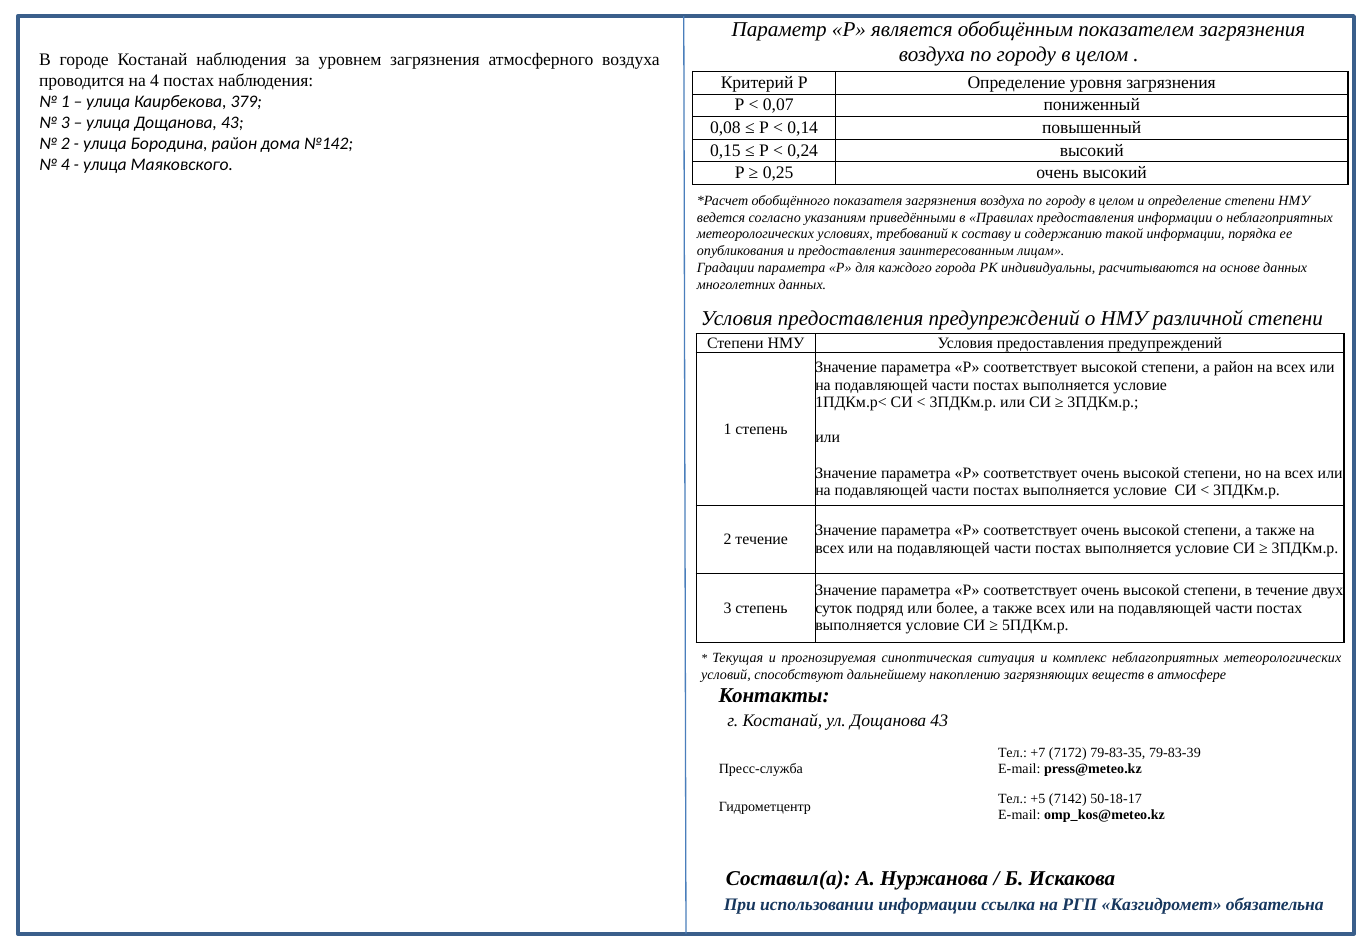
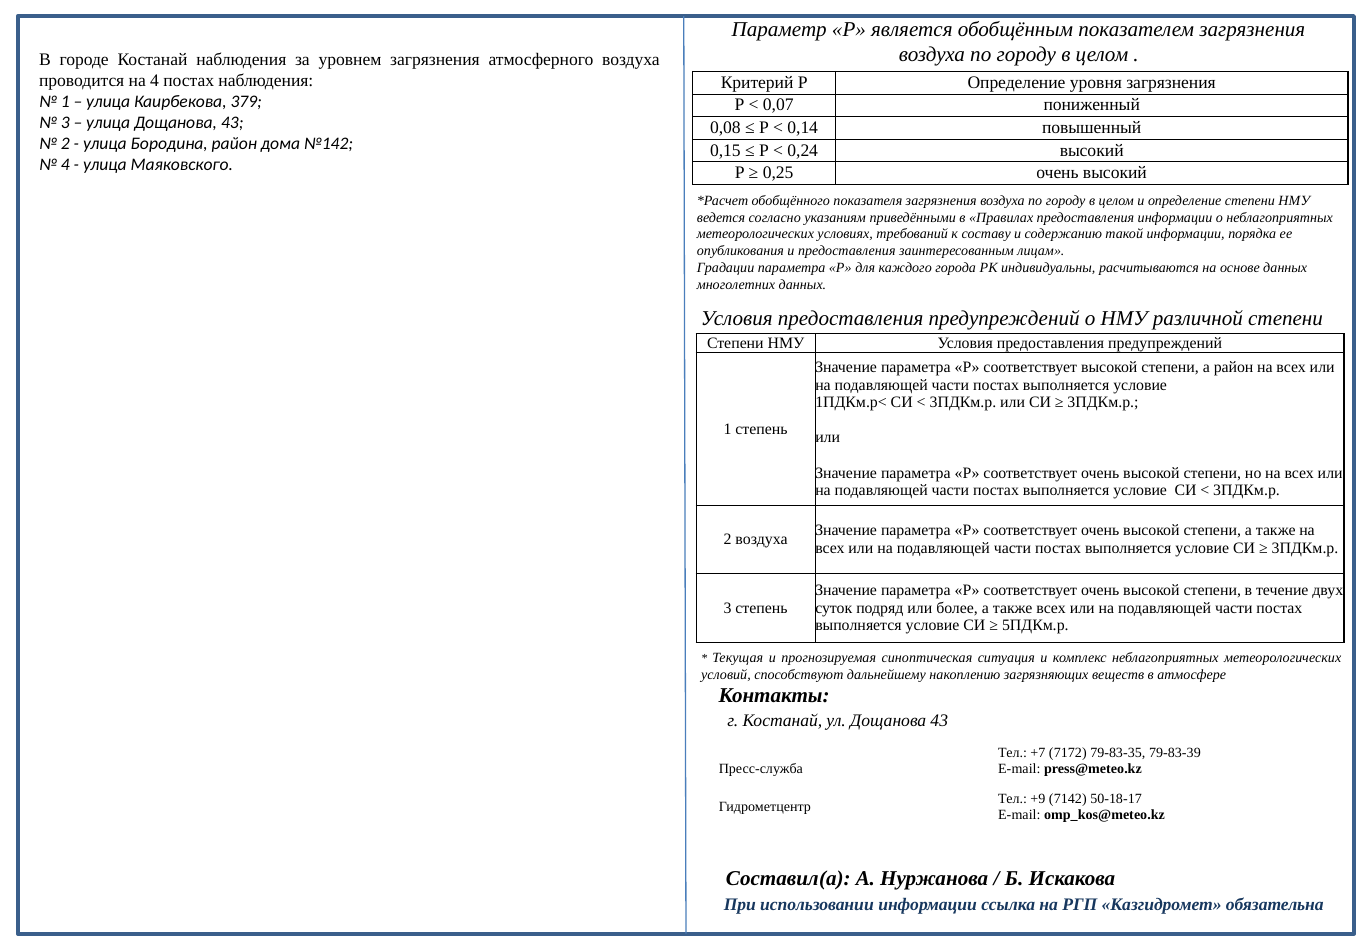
2 течение: течение -> воздуха
+5: +5 -> +9
